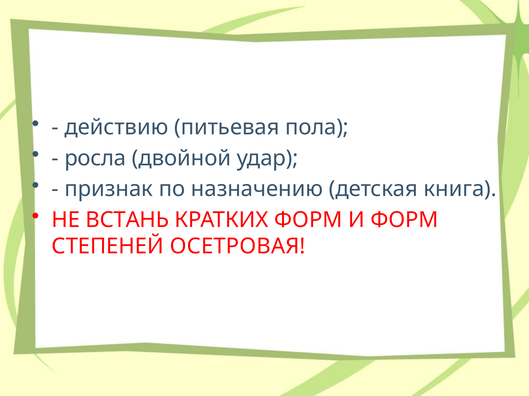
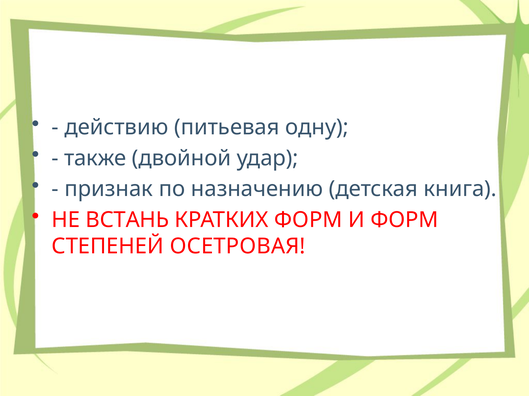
пола: пола -> одну
росла: росла -> также
